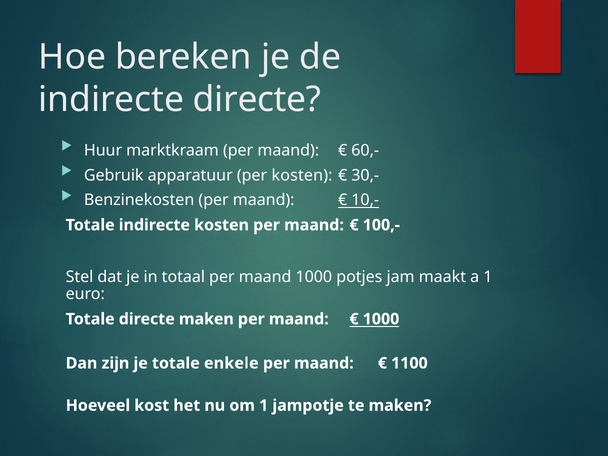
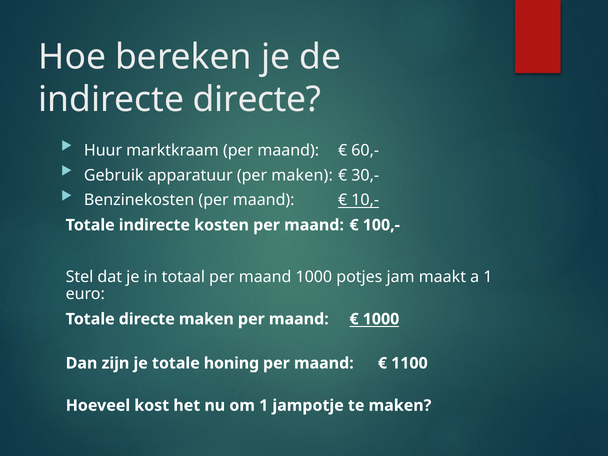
per kosten: kosten -> maken
enkele: enkele -> honing
